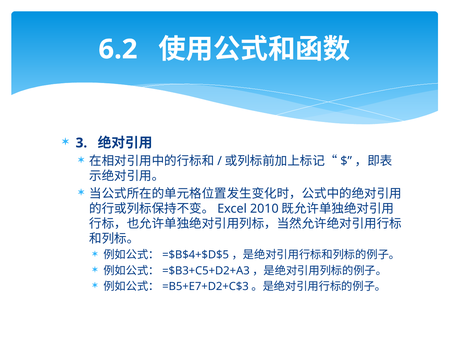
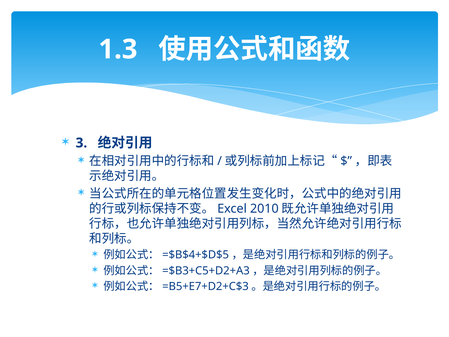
6.2: 6.2 -> 1.3
